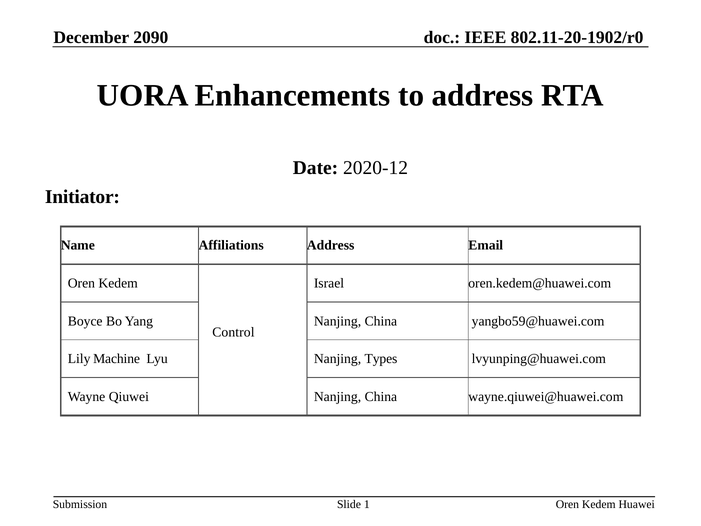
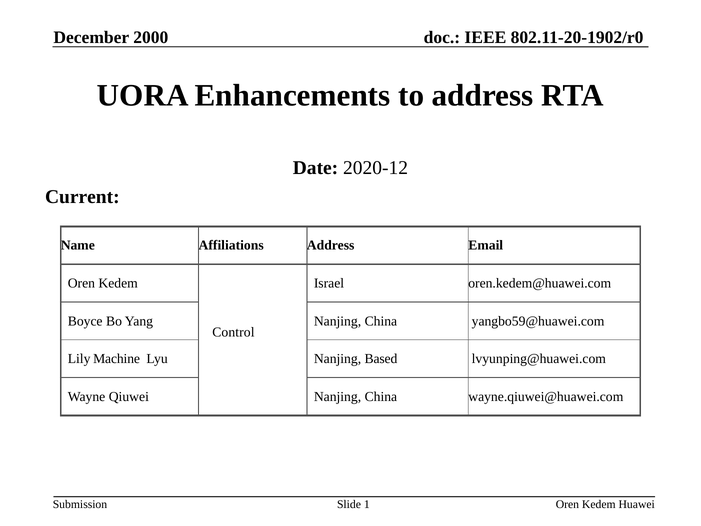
2090: 2090 -> 2000
Initiator: Initiator -> Current
Types: Types -> Based
